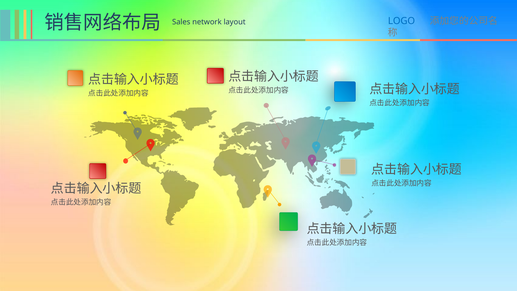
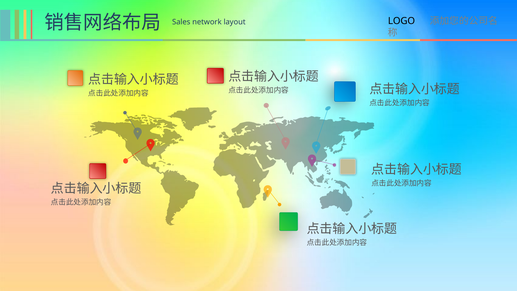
LOGO colour: blue -> black
